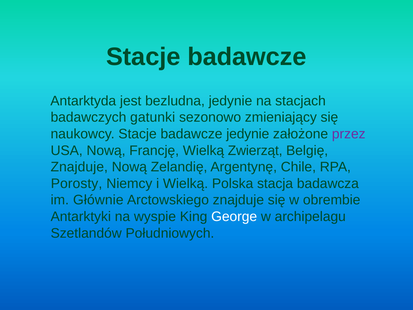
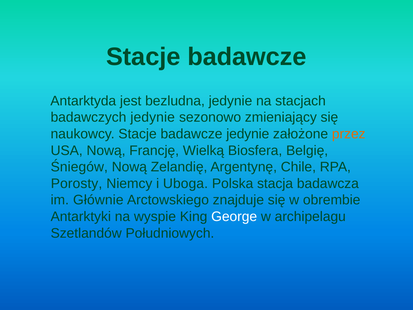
badawczych gatunki: gatunki -> jedynie
przez colour: purple -> orange
Zwierząt: Zwierząt -> Biosfera
Znajduje at (79, 167): Znajduje -> Śniegów
i Wielką: Wielką -> Uboga
